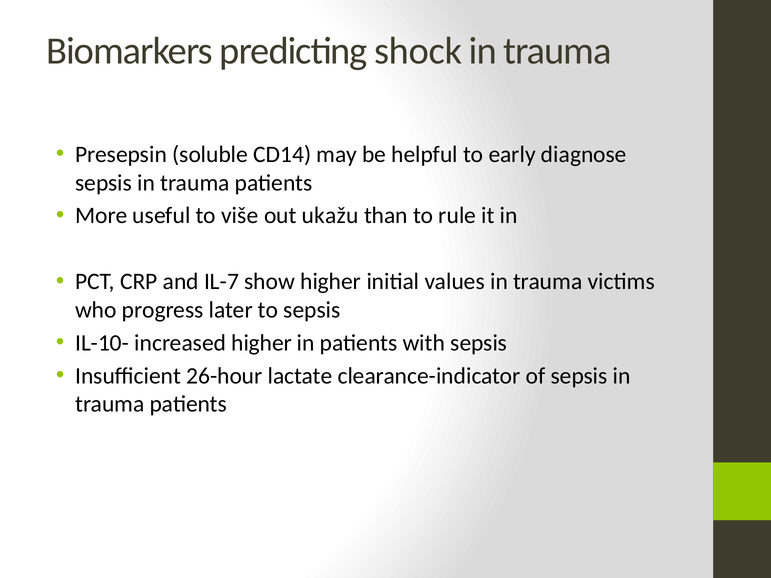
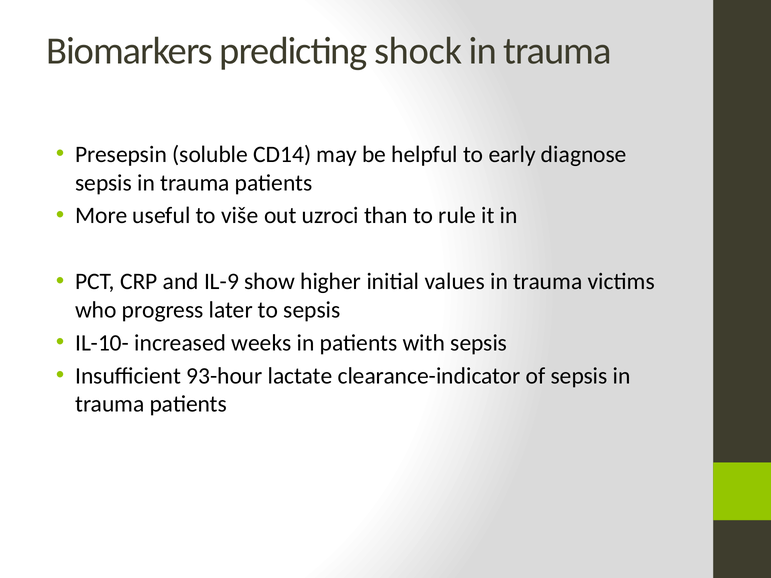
ukažu: ukažu -> uzroci
IL-7: IL-7 -> IL-9
increased higher: higher -> weeks
26-hour: 26-hour -> 93-hour
